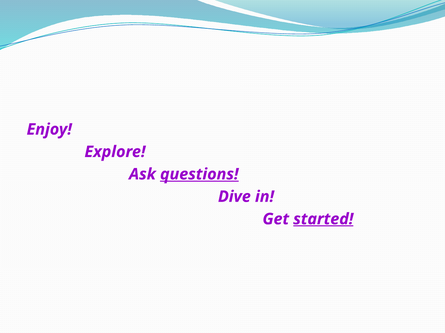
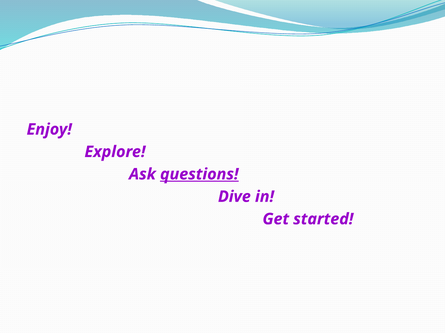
started underline: present -> none
